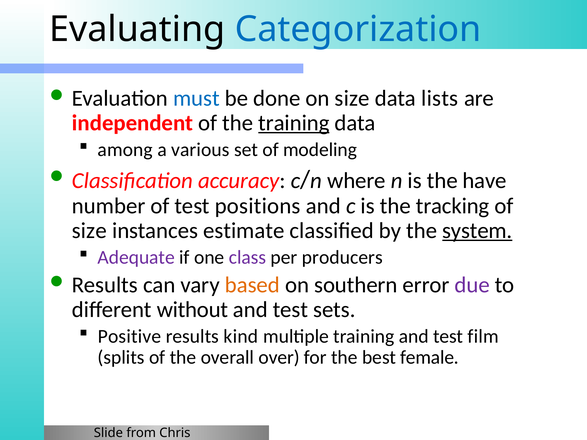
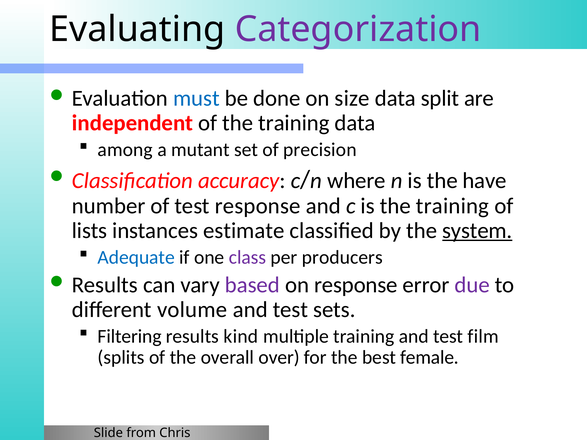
Categorization colour: blue -> purple
lists: lists -> split
training at (294, 123) underline: present -> none
various: various -> mutant
modeling: modeling -> precision
test positions: positions -> response
is the tracking: tracking -> training
size at (89, 231): size -> lists
Adequate colour: purple -> blue
based colour: orange -> purple
on southern: southern -> response
without: without -> volume
Positive: Positive -> Filtering
